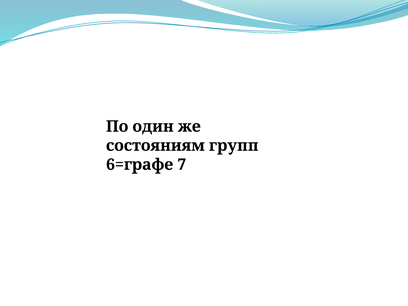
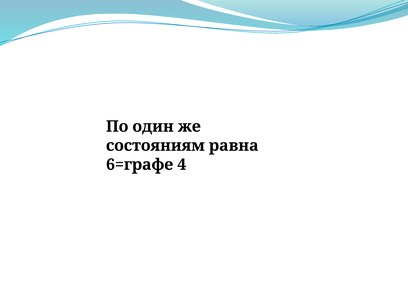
групп: групп -> равна
7: 7 -> 4
